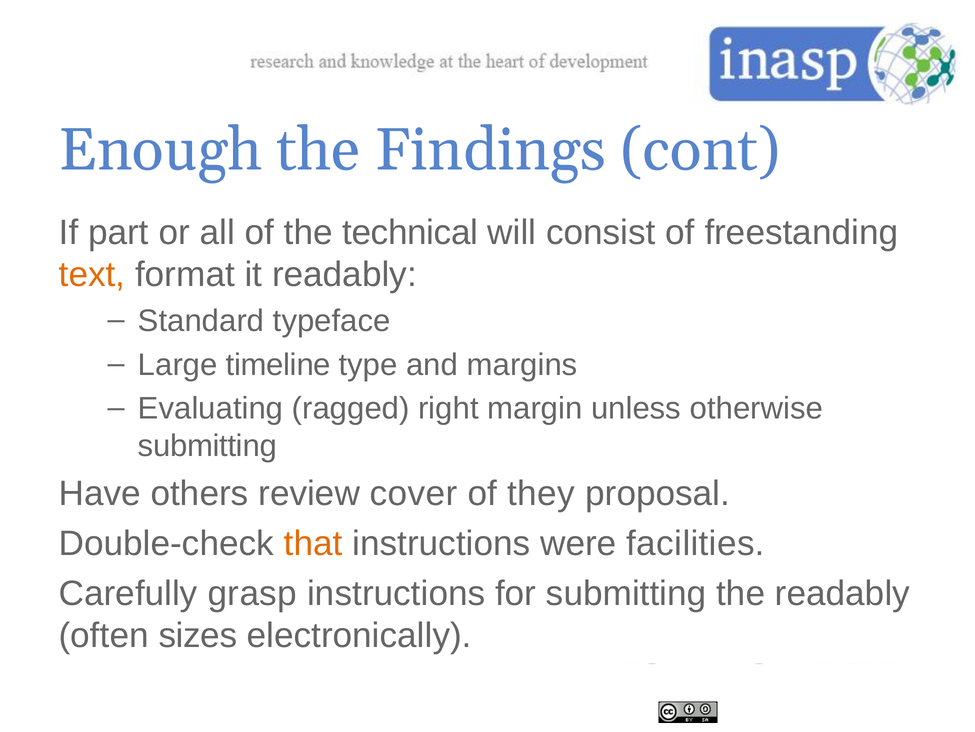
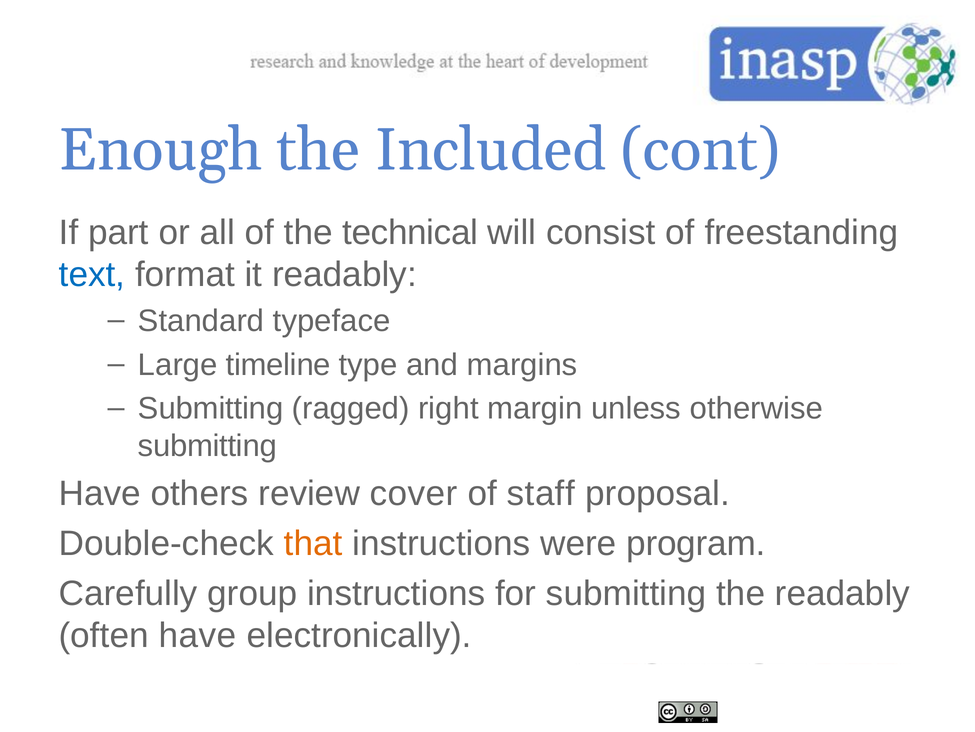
Findings: Findings -> Included
text colour: orange -> blue
Evaluating at (211, 408): Evaluating -> Submitting
they: they -> staff
facilities: facilities -> program
grasp: grasp -> group
often sizes: sizes -> have
